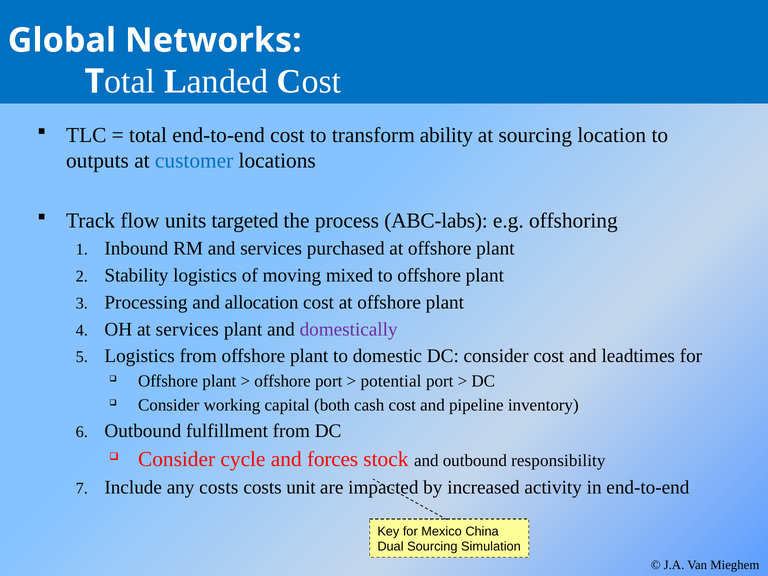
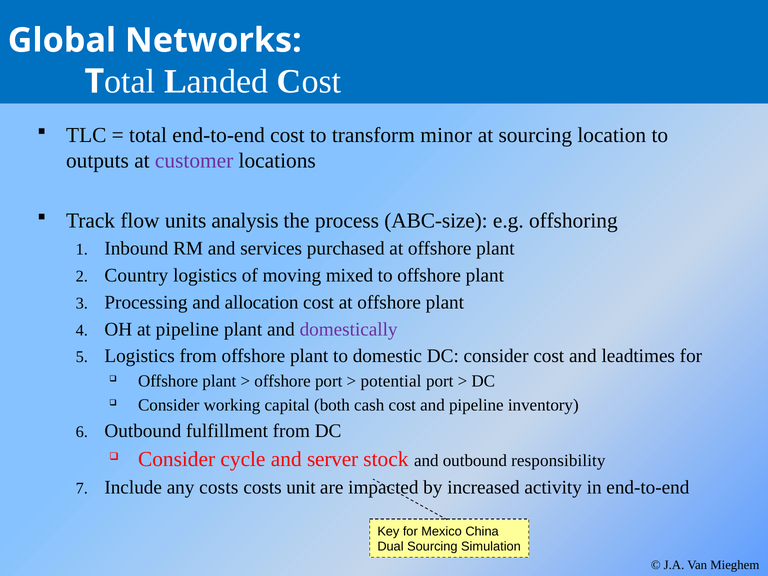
ability: ability -> minor
customer colour: blue -> purple
targeted: targeted -> analysis
ABC-labs: ABC-labs -> ABC-size
Stability: Stability -> Country
at services: services -> pipeline
forces: forces -> server
